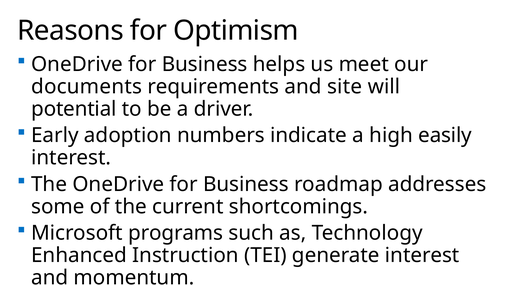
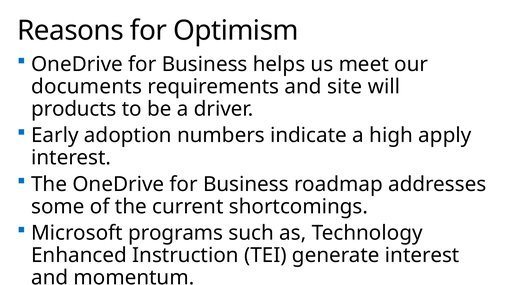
potential: potential -> products
easily: easily -> apply
